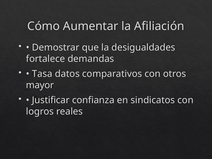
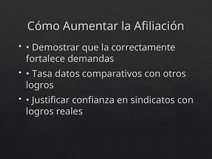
desigualdades: desigualdades -> correctamente
mayor at (40, 85): mayor -> logros
